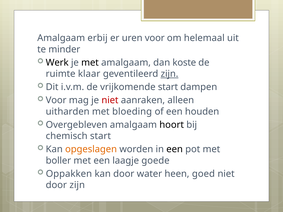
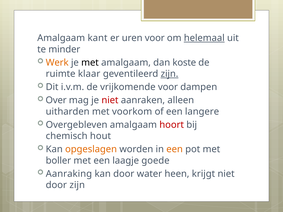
erbij: erbij -> kant
helemaal underline: none -> present
Werk colour: black -> orange
vrijkomende start: start -> voor
Voor at (56, 100): Voor -> Over
bloeding: bloeding -> voorkom
houden: houden -> langere
hoort colour: black -> red
chemisch start: start -> hout
een at (175, 149) colour: black -> orange
Oppakken: Oppakken -> Aanraking
goed: goed -> krijgt
